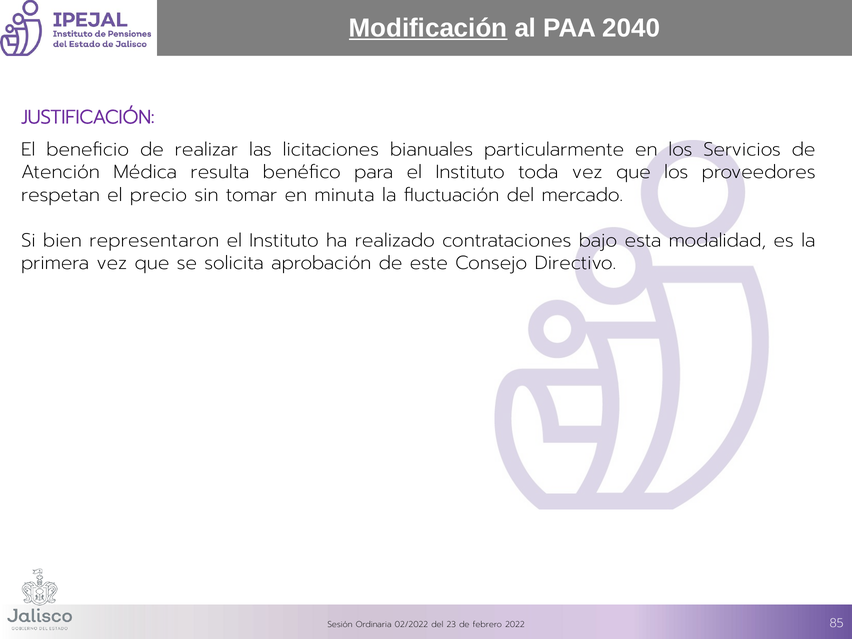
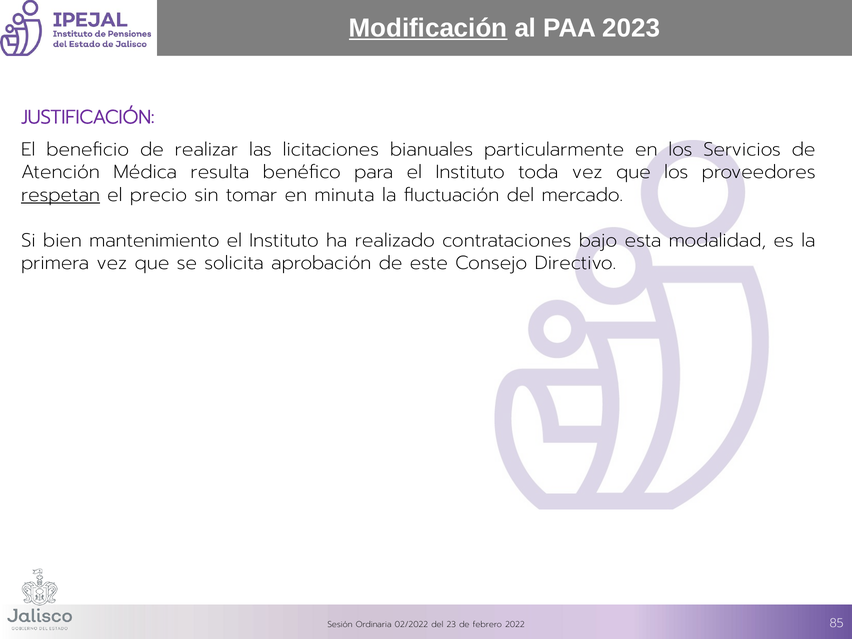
2040: 2040 -> 2023
respetan underline: none -> present
representaron: representaron -> mantenimiento
